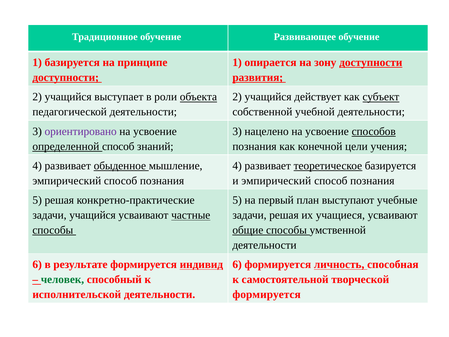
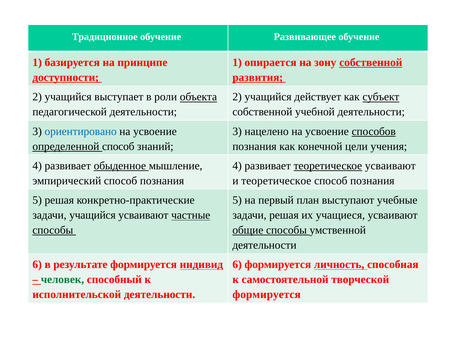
зону доступности: доступности -> собственной
ориентировано colour: purple -> blue
теоретическое базируется: базируется -> усваивают
и эмпирический: эмпирический -> теоретическое
